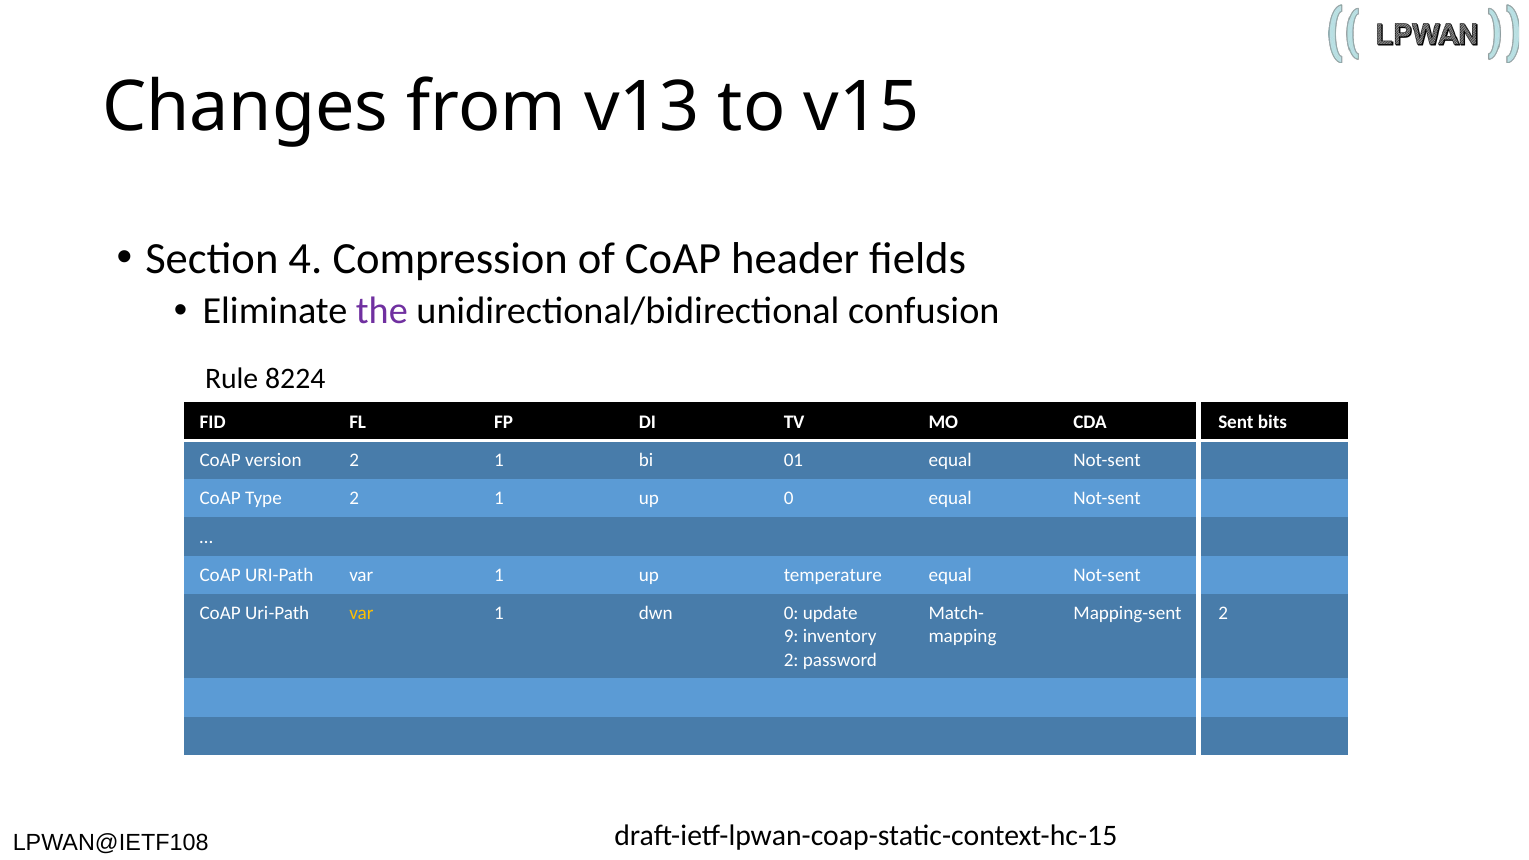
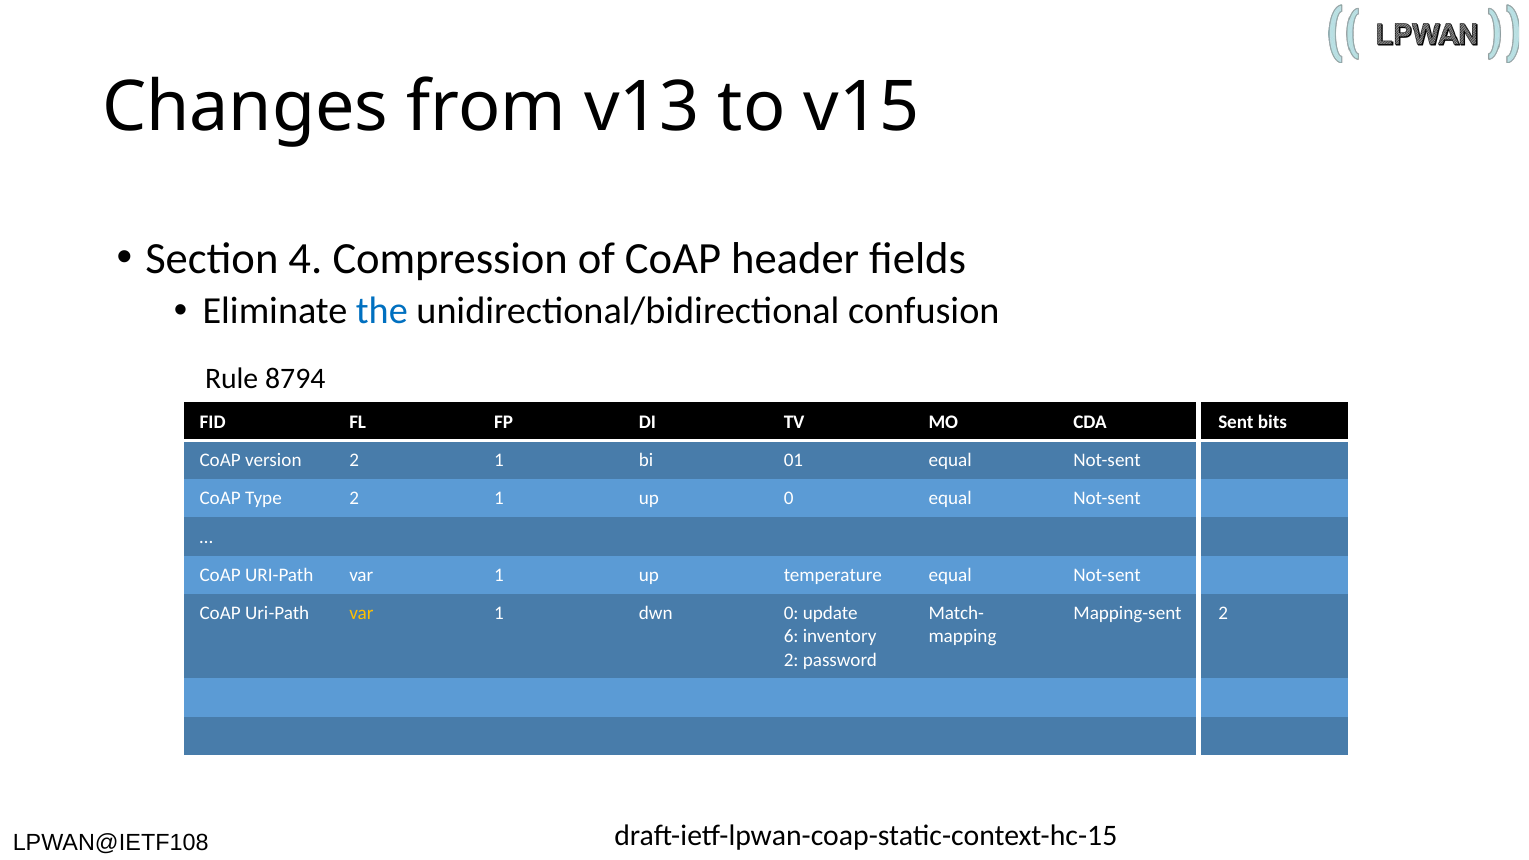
the colour: purple -> blue
8224: 8224 -> 8794
9: 9 -> 6
